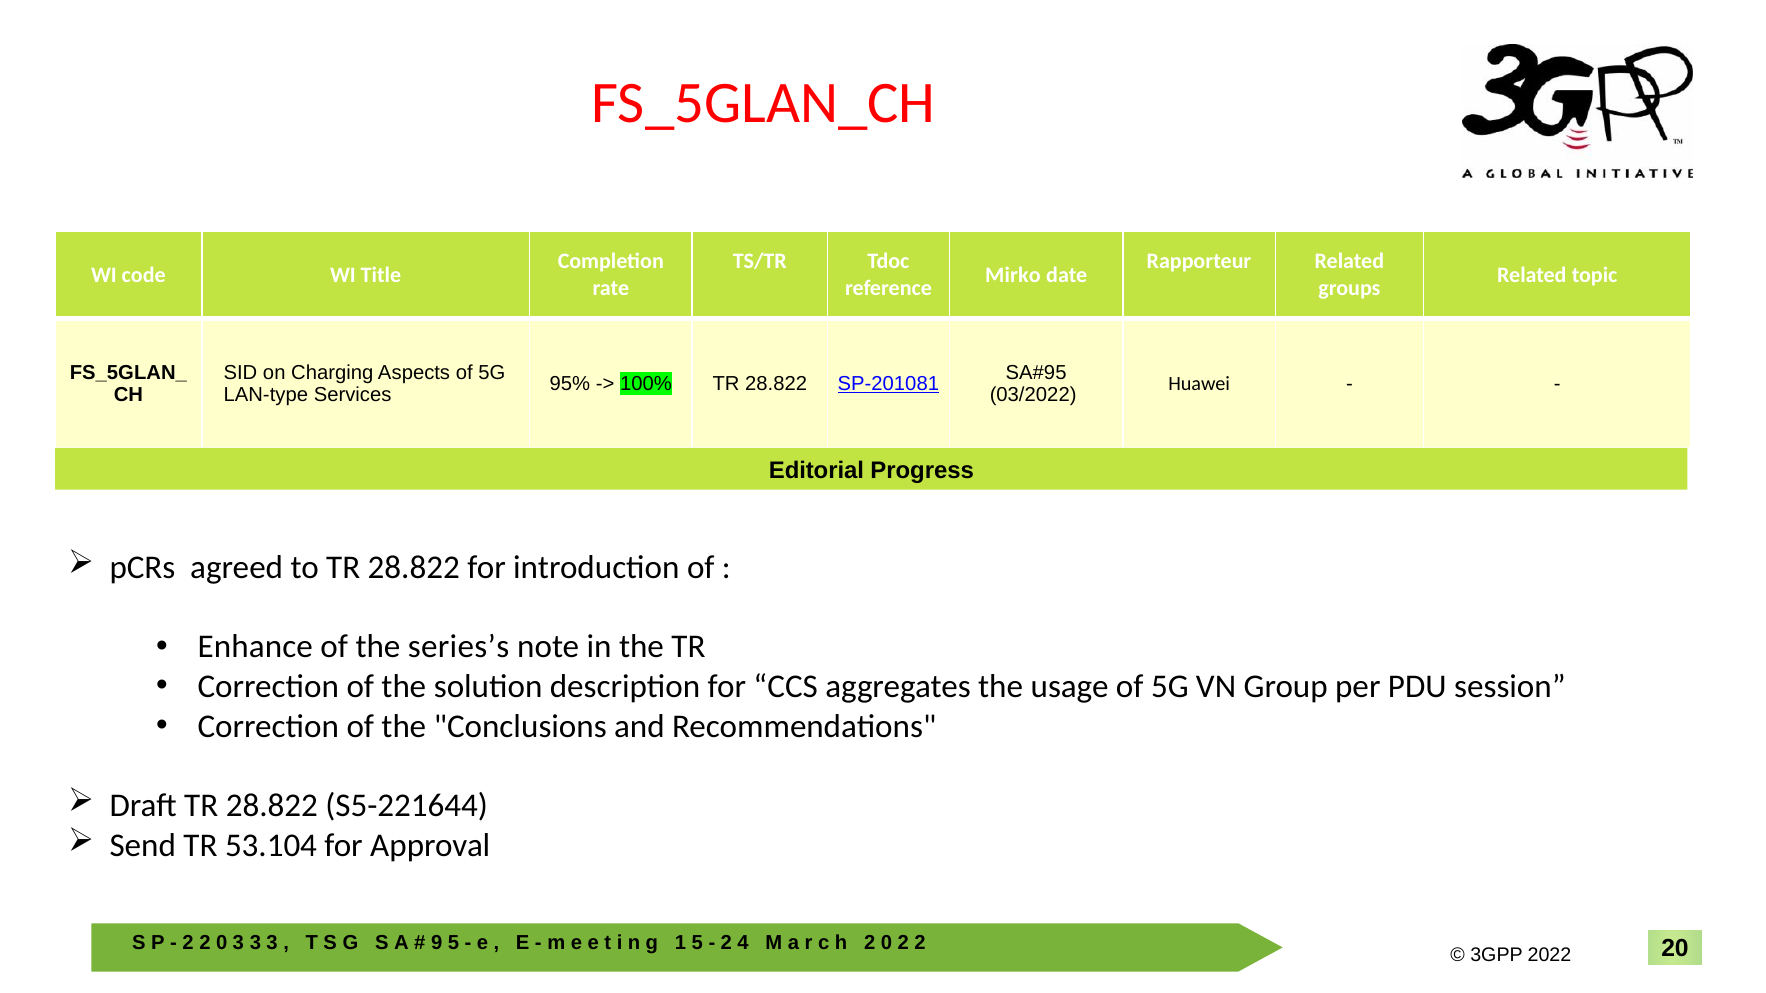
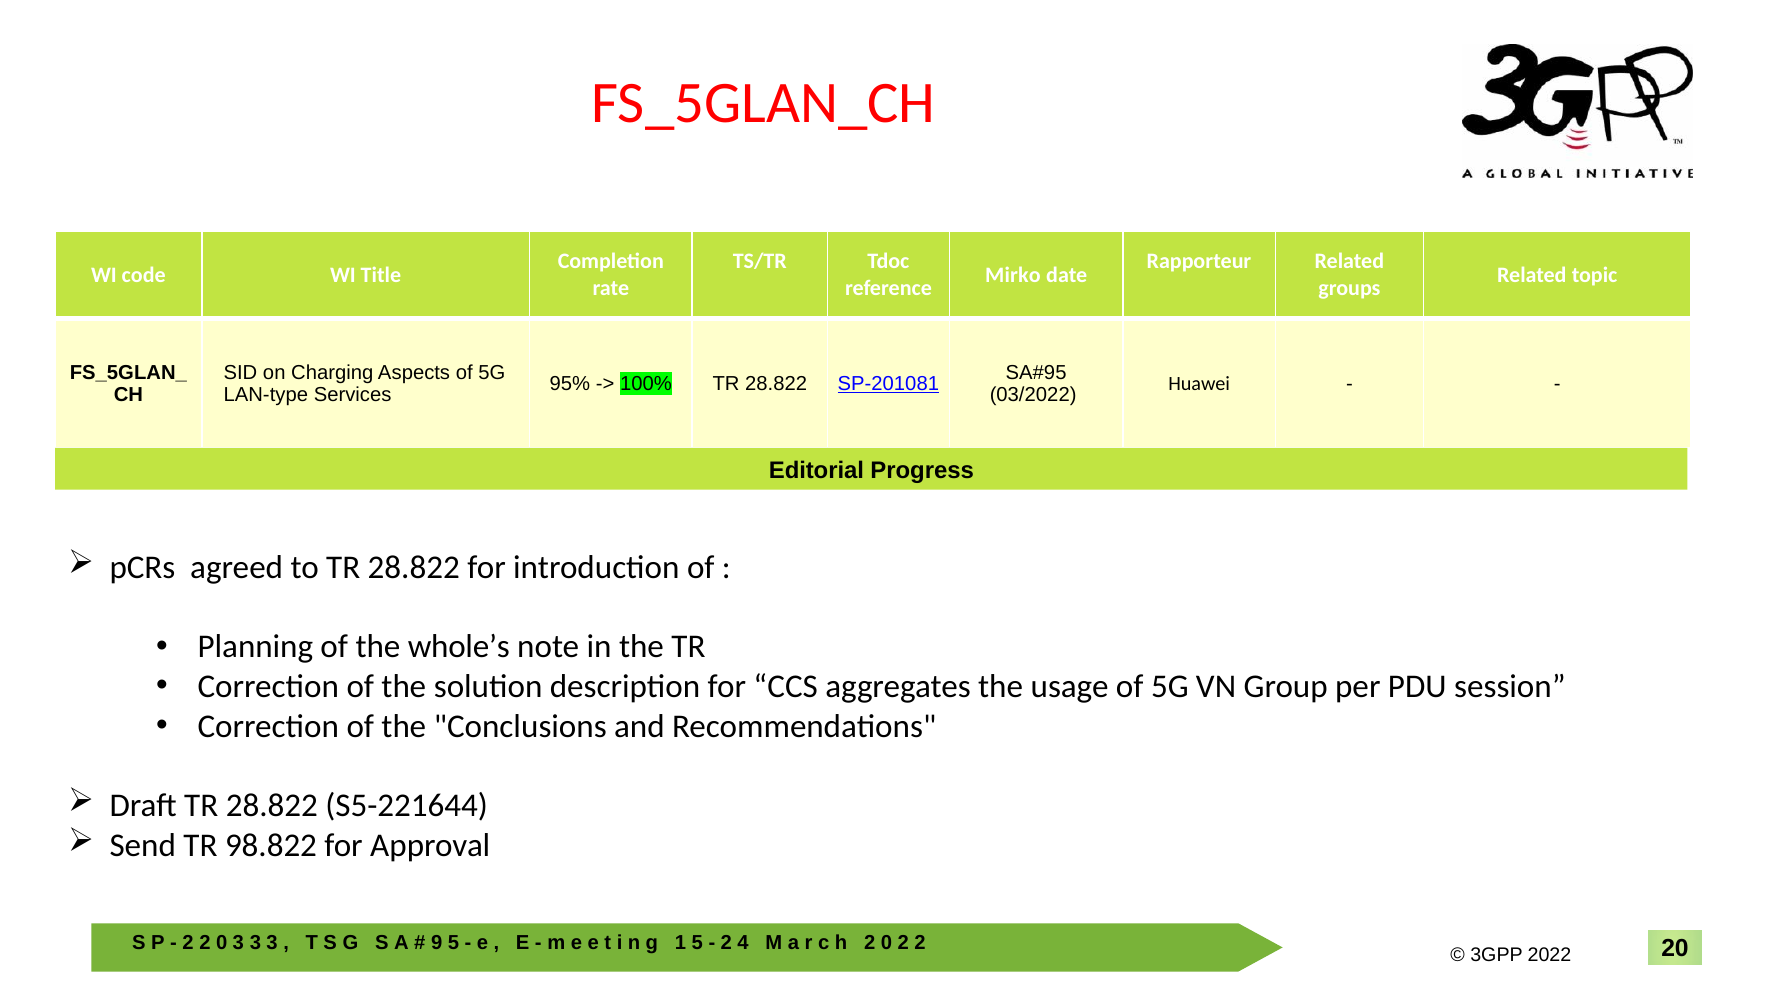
Enhance: Enhance -> Planning
series’s: series’s -> whole’s
53.104: 53.104 -> 98.822
